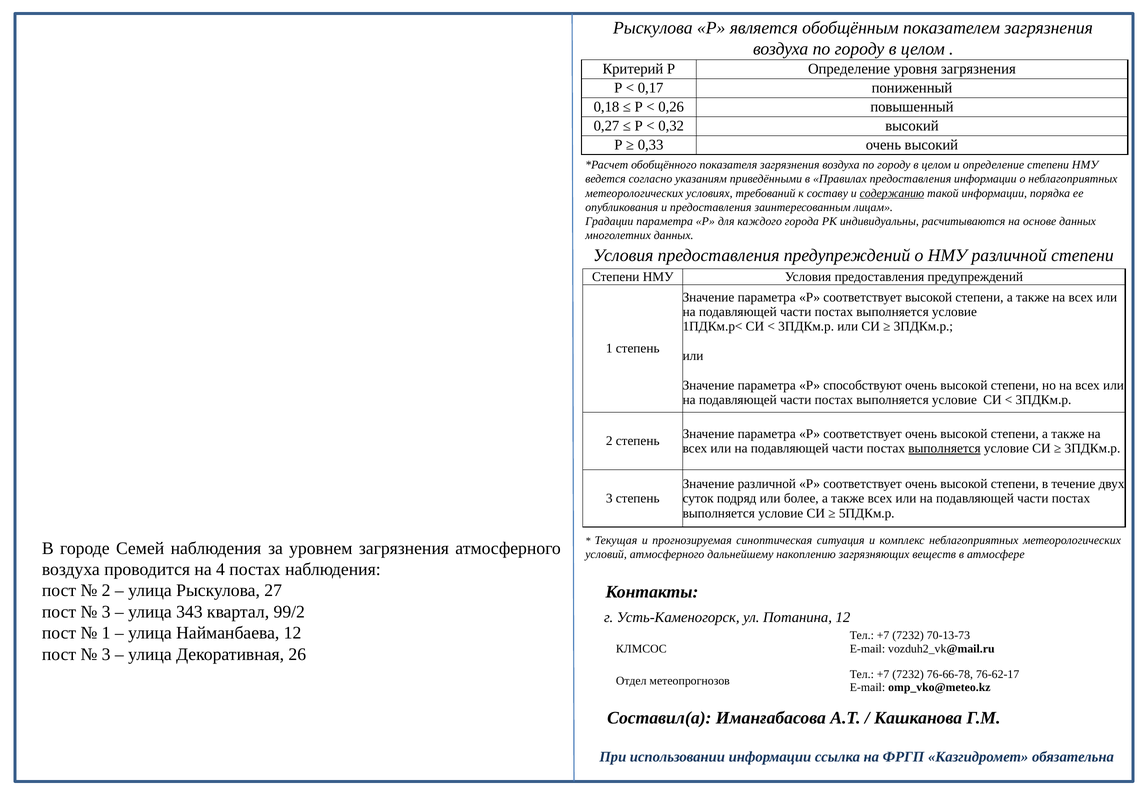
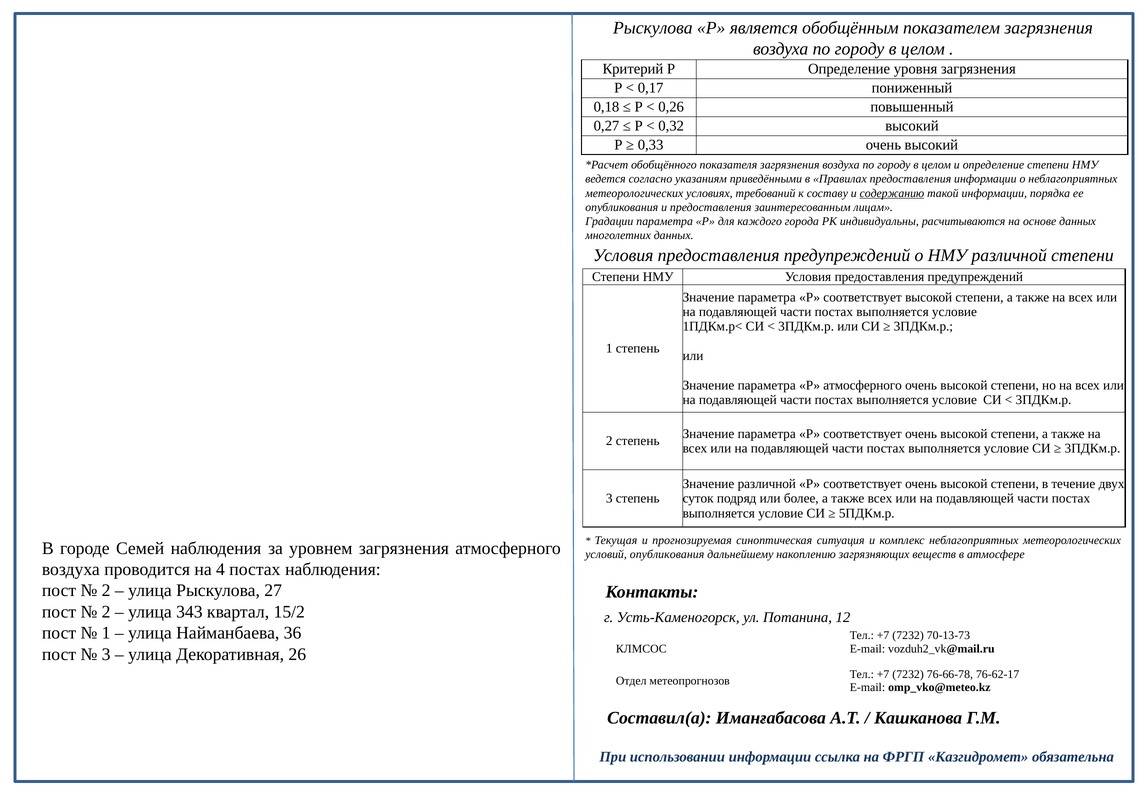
Р способствуют: способствуют -> атмосферного
выполняется at (944, 448) underline: present -> none
условий атмосферного: атмосферного -> опубликования
3 at (106, 612): 3 -> 2
99/2: 99/2 -> 15/2
Найманбаева 12: 12 -> 36
